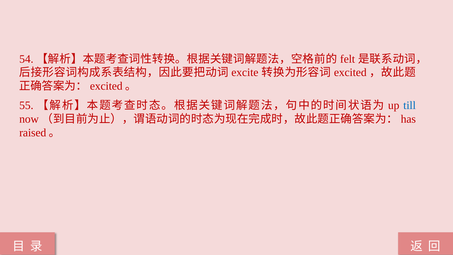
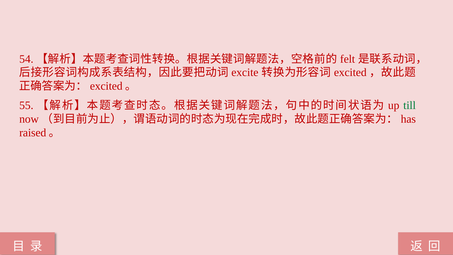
till colour: blue -> green
